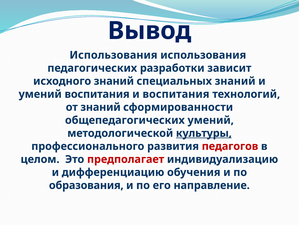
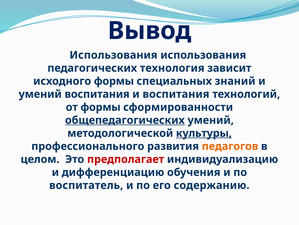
разработки: разработки -> технология
исходного знаний: знаний -> формы
от знаний: знаний -> формы
общепедагогических underline: none -> present
педагогов colour: red -> orange
образования: образования -> воспитатель
направление: направление -> содержанию
